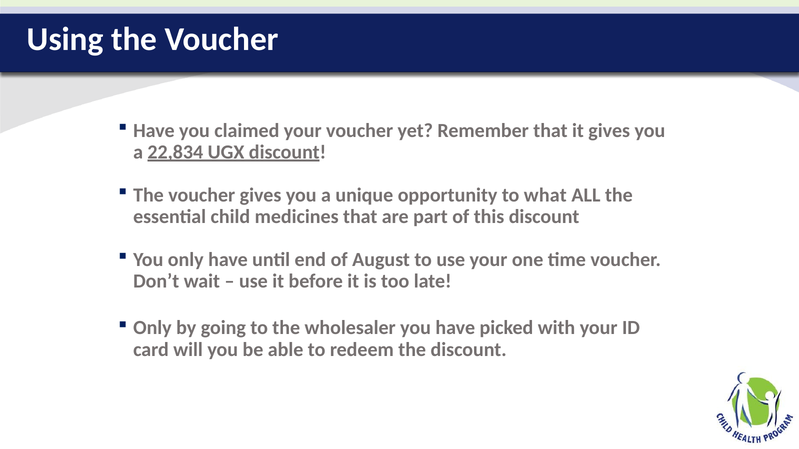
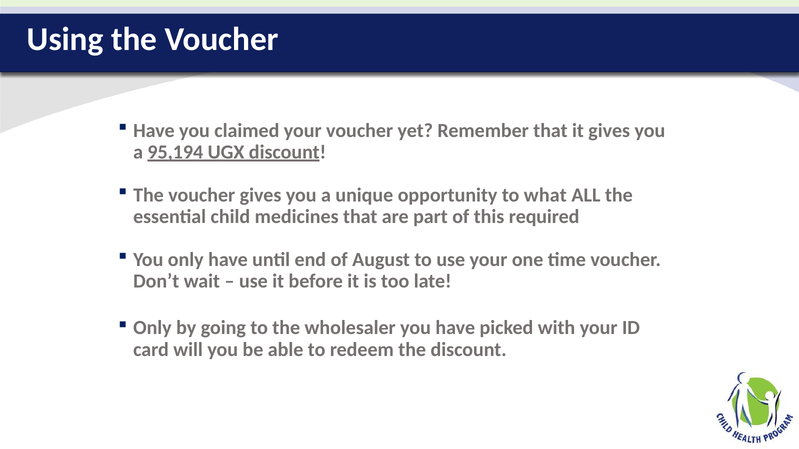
22,834: 22,834 -> 95,194
this discount: discount -> required
